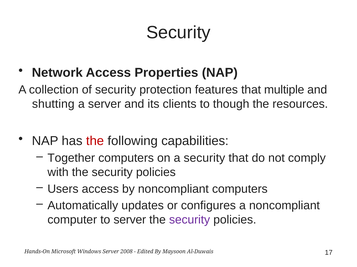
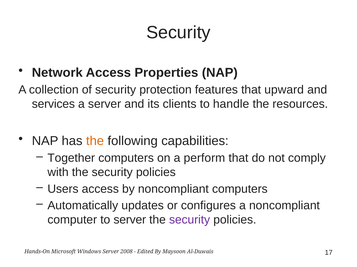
multiple: multiple -> upward
shutting: shutting -> services
though: though -> handle
the at (95, 141) colour: red -> orange
a security: security -> perform
